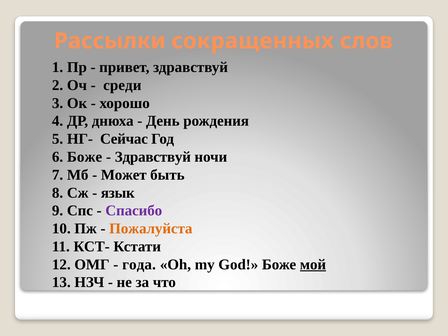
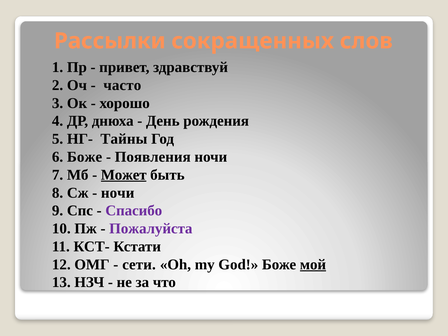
среди: среди -> часто
Сейчас: Сейчас -> Тайны
Здравствуй at (153, 157): Здравствуй -> Появления
Может underline: none -> present
язык at (118, 193): язык -> ночи
Пожалуйста colour: orange -> purple
года: года -> сети
